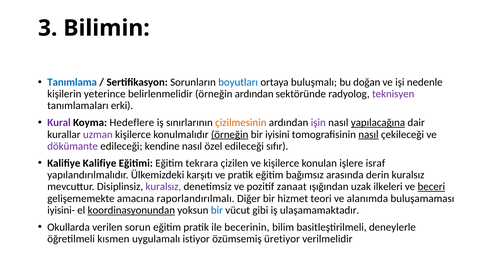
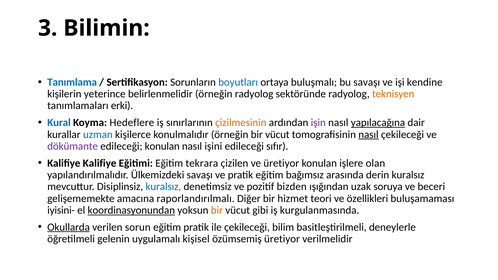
bu doğan: doğan -> savaşı
nedenle: nedenle -> kendine
örneğin ardından: ardından -> radyolog
teknisyen colour: purple -> orange
Kural colour: purple -> blue
uzman colour: purple -> blue
örneğin at (230, 134) underline: present -> none
iyisini at (277, 134): iyisini -> vücut
edileceği kendine: kendine -> konulan
özel: özel -> işini
ve kişilerce: kişilerce -> üretiyor
israf: israf -> olan
Ülkemizdeki karşıtı: karşıtı -> savaşı
kuralsız at (163, 187) colour: purple -> blue
zanaat: zanaat -> bizden
ilkeleri: ilkeleri -> soruya
beceri underline: present -> none
alanımda: alanımda -> özellikleri
bir at (217, 210) colour: blue -> orange
ulaşamamaktadır: ulaşamamaktadır -> kurgulanmasında
Okullarda underline: none -> present
ile becerinin: becerinin -> çekileceği
kısmen: kısmen -> gelenin
istiyor: istiyor -> kişisel
